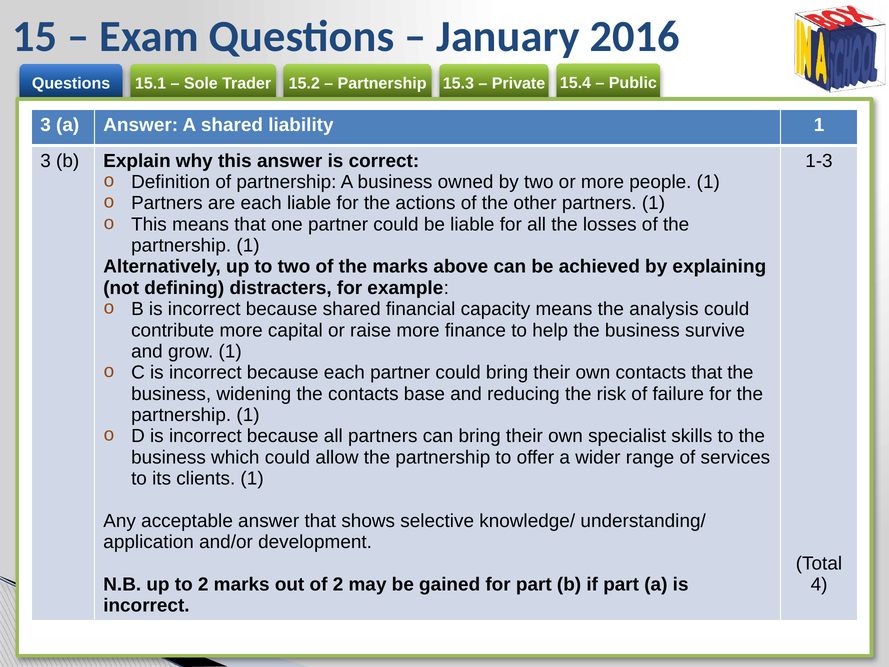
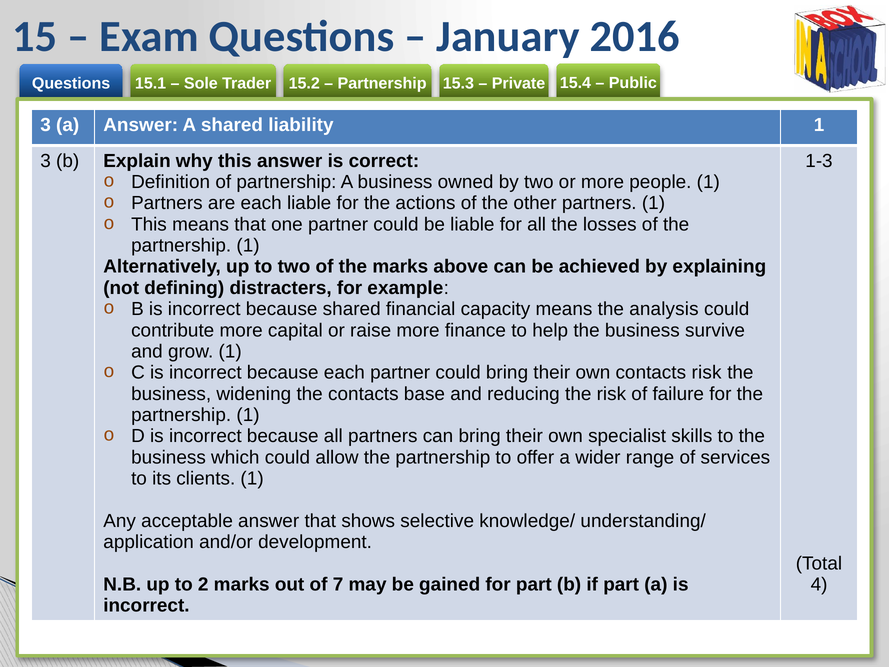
contacts that: that -> risk
of 2: 2 -> 7
